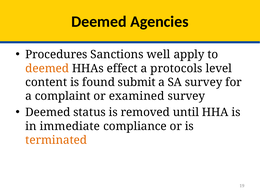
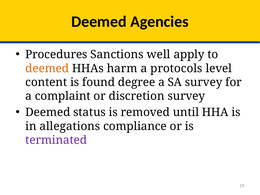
effect: effect -> harm
submit: submit -> degree
examined: examined -> discretion
immediate: immediate -> allegations
terminated colour: orange -> purple
